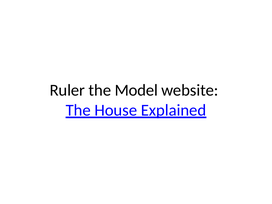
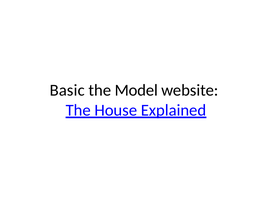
Ruler: Ruler -> Basic
